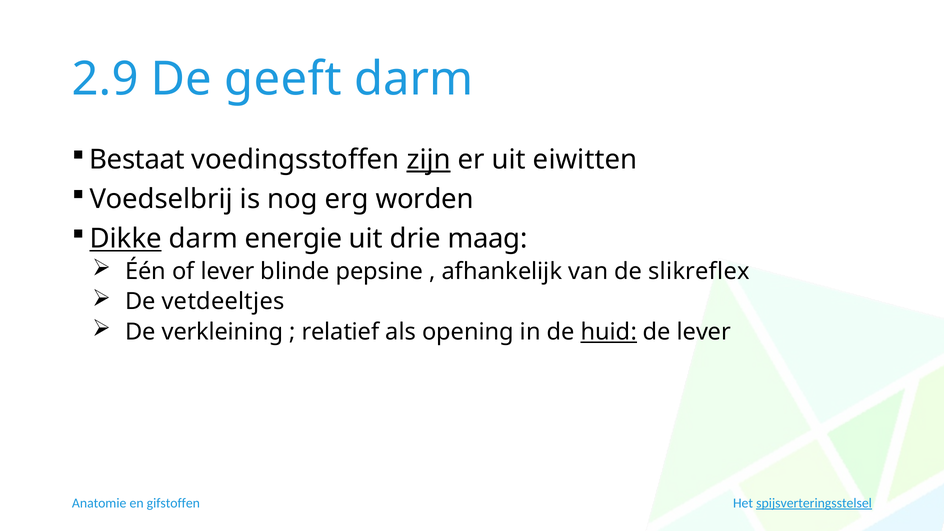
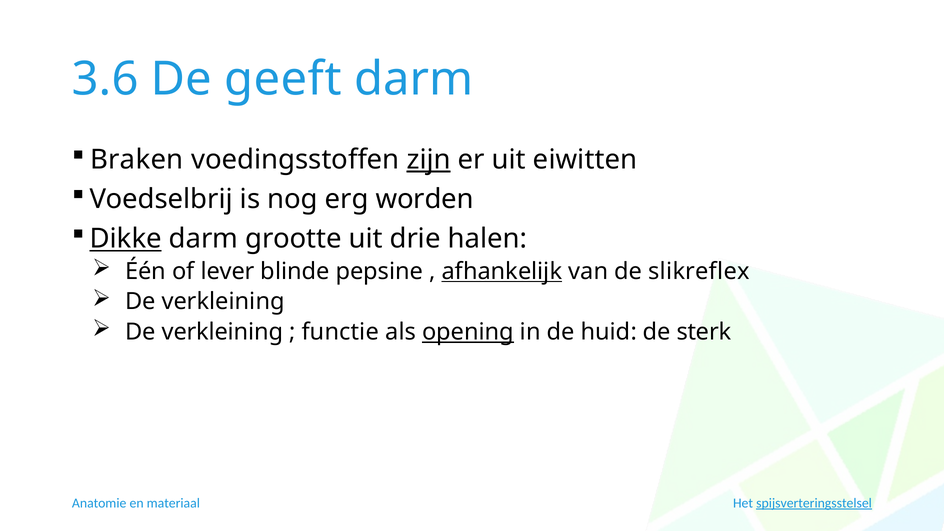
2.9: 2.9 -> 3.6
Bestaat: Bestaat -> Braken
energie: energie -> grootte
maag: maag -> halen
afhankelijk underline: none -> present
vetdeeltjes at (223, 302): vetdeeltjes -> verkleining
relatief: relatief -> functie
opening underline: none -> present
huid underline: present -> none
de lever: lever -> sterk
gifstoffen: gifstoffen -> materiaal
